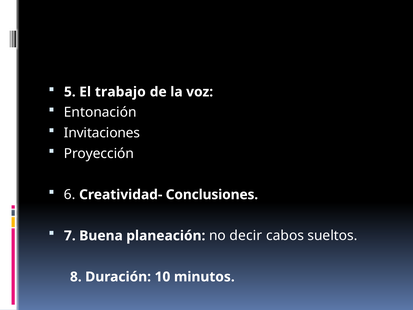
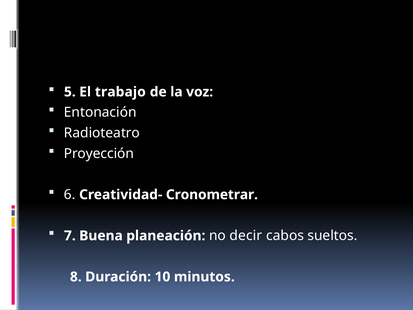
Invitaciones: Invitaciones -> Radioteatro
Conclusiones: Conclusiones -> Cronometrar
